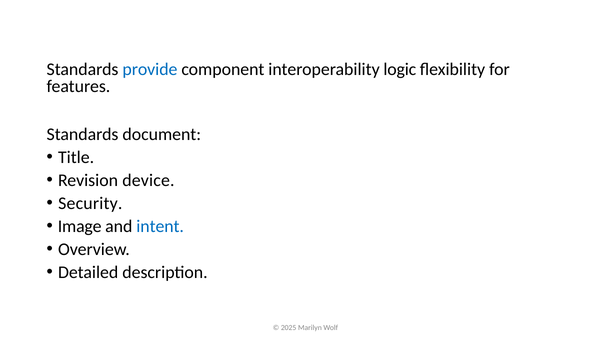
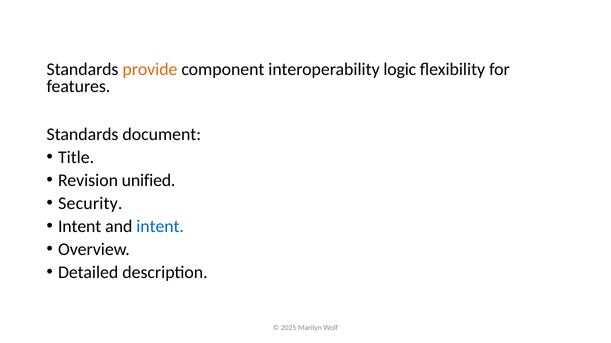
provide colour: blue -> orange
device: device -> unified
Image at (80, 227): Image -> Intent
